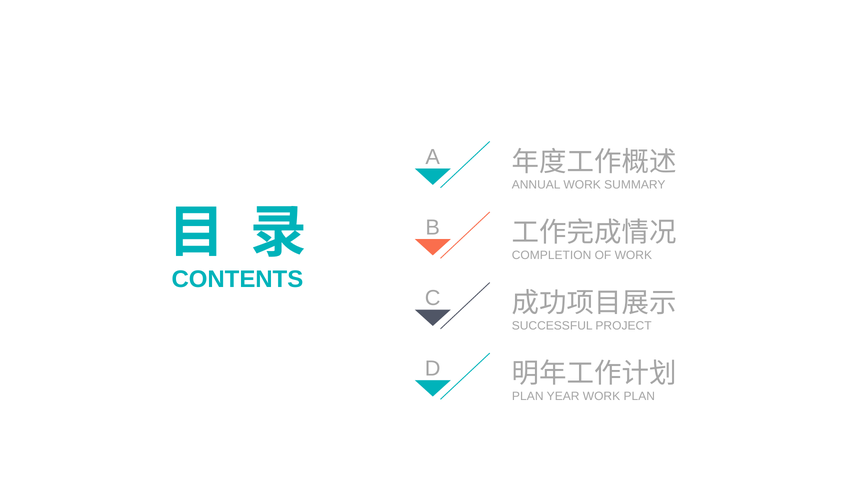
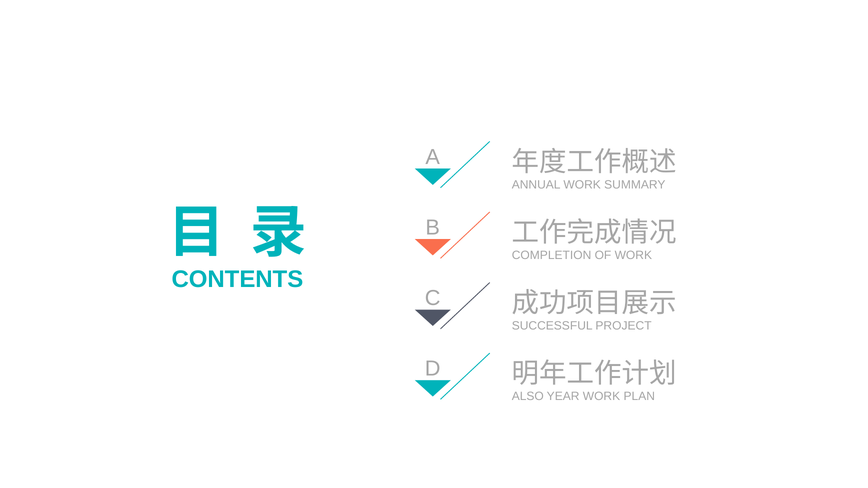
PLAN at (528, 397): PLAN -> ALSO
